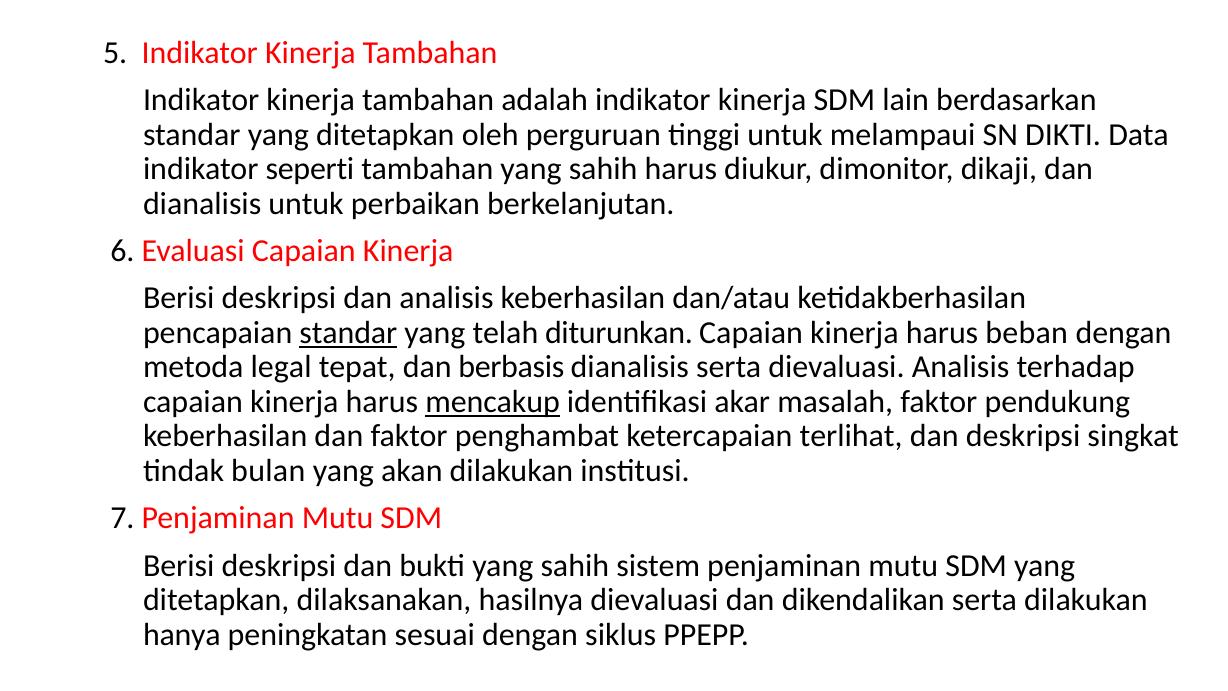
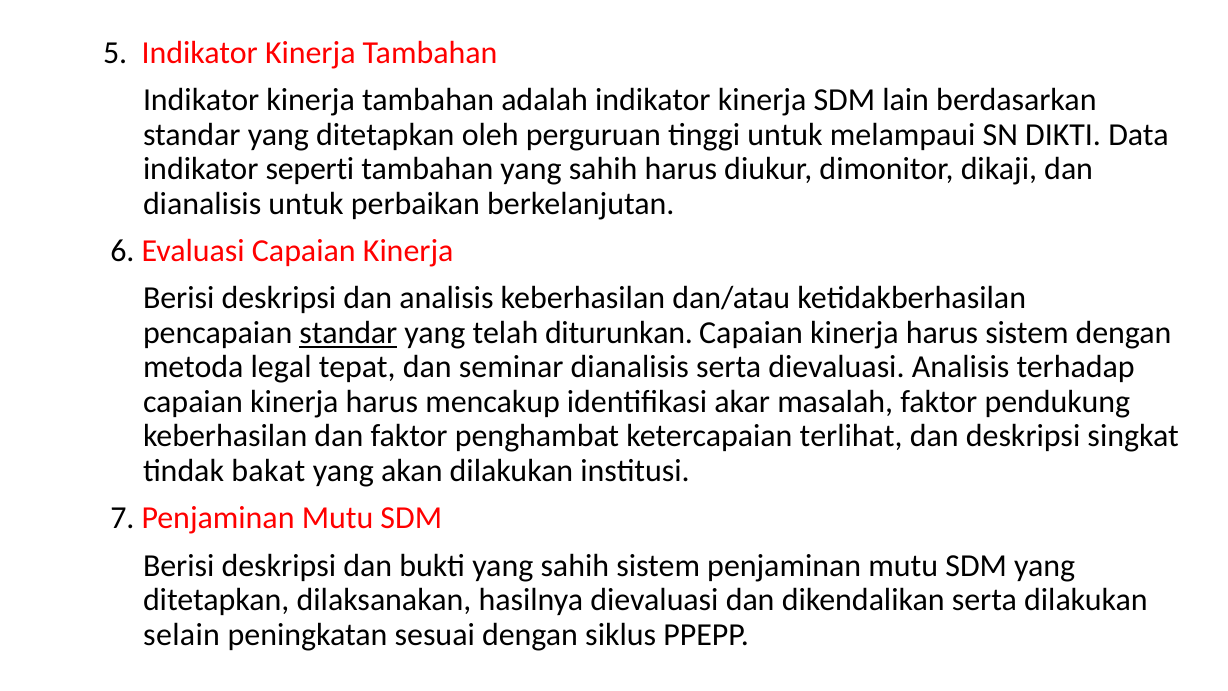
harus beban: beban -> sistem
berbasis: berbasis -> seminar
mencakup underline: present -> none
bulan: bulan -> bakat
hanya: hanya -> selain
